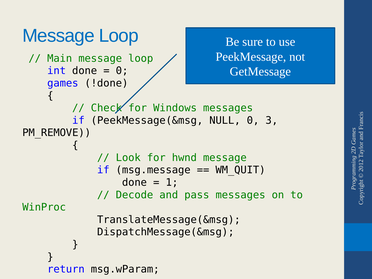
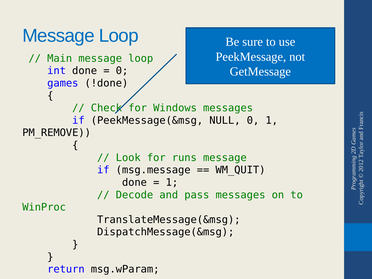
NULL 0 3: 3 -> 1
hwnd: hwnd -> runs
